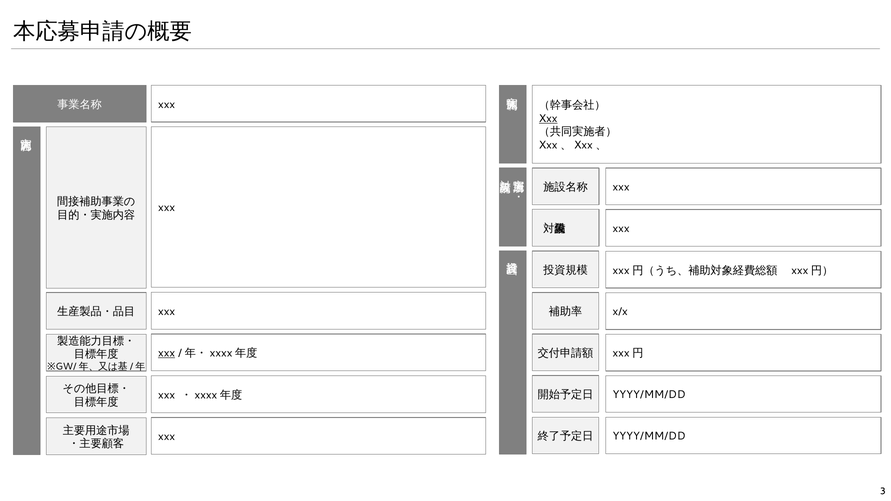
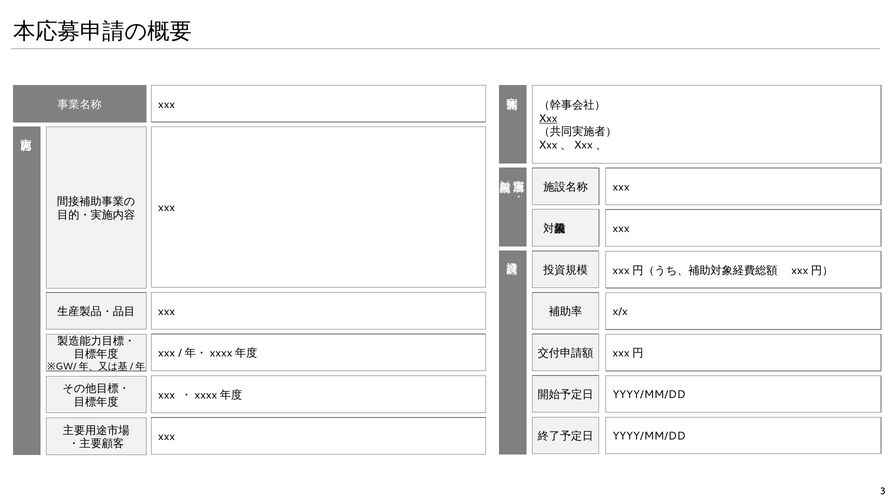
xxx at (167, 353) underline: present -> none
